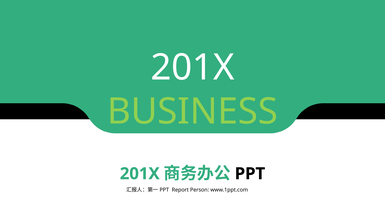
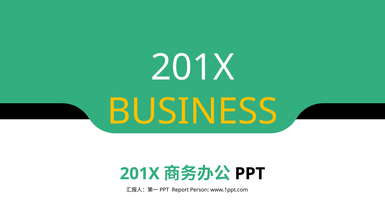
BUSINESS colour: light green -> yellow
